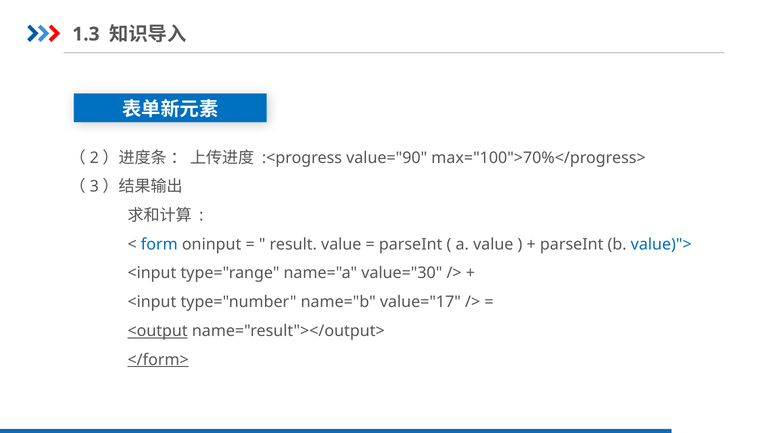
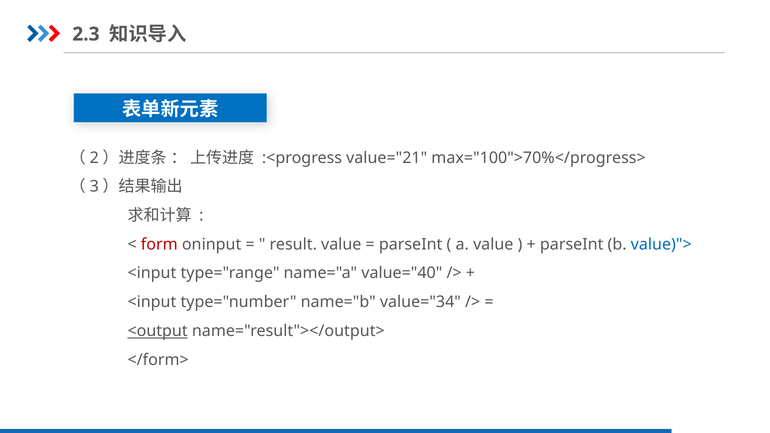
1.3: 1.3 -> 2.3
value="90: value="90 -> value="21
form colour: blue -> red
value="30: value="30 -> value="40
value="17: value="17 -> value="34
</form> underline: present -> none
